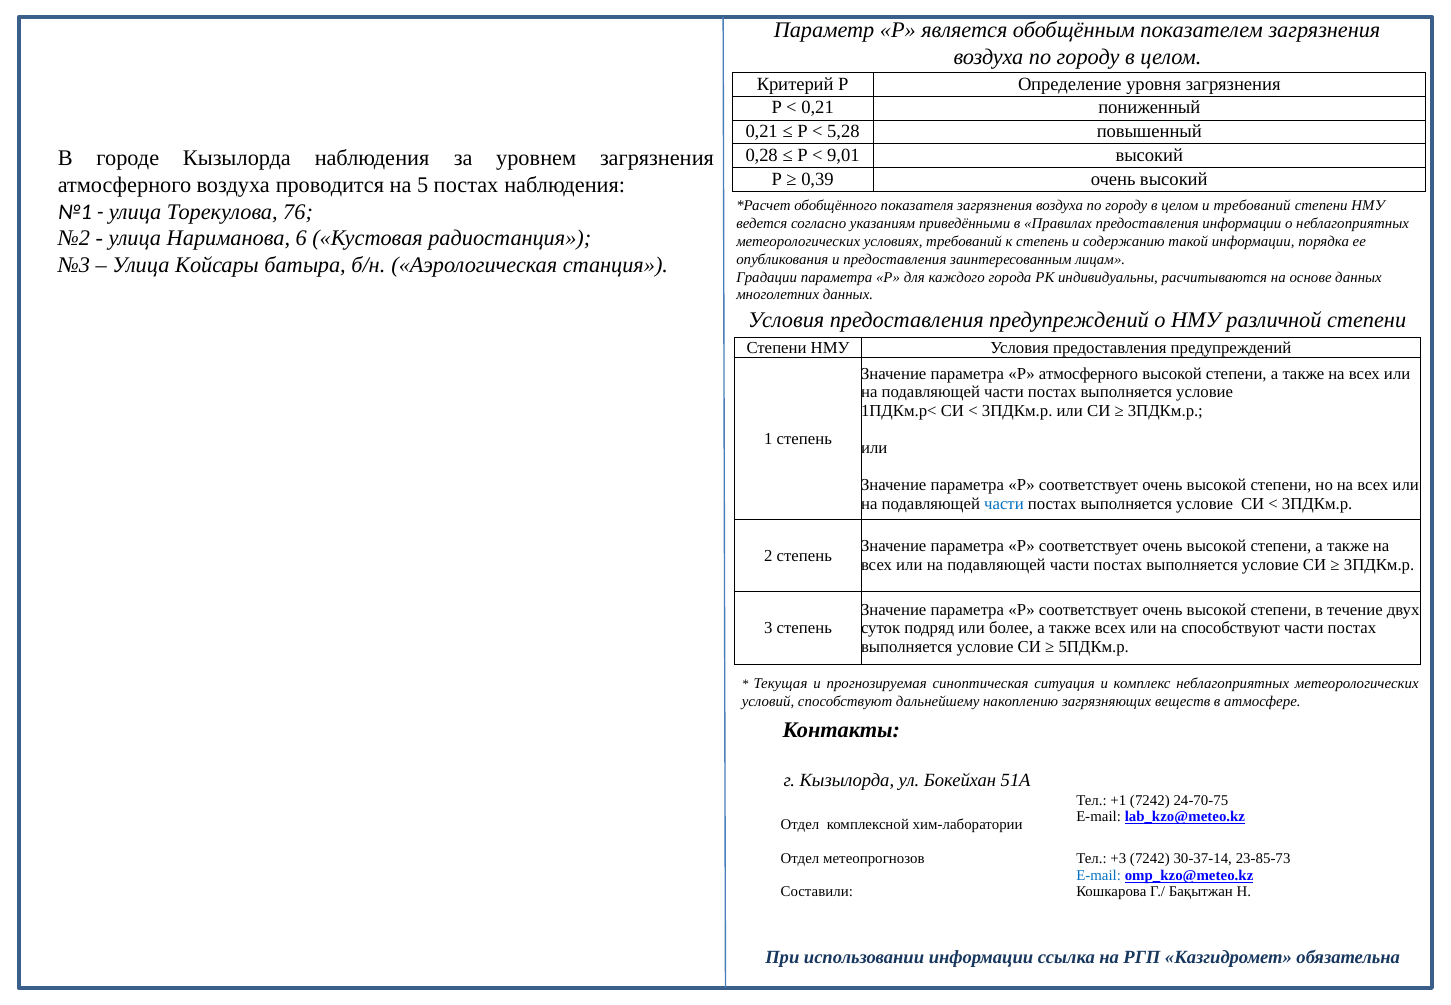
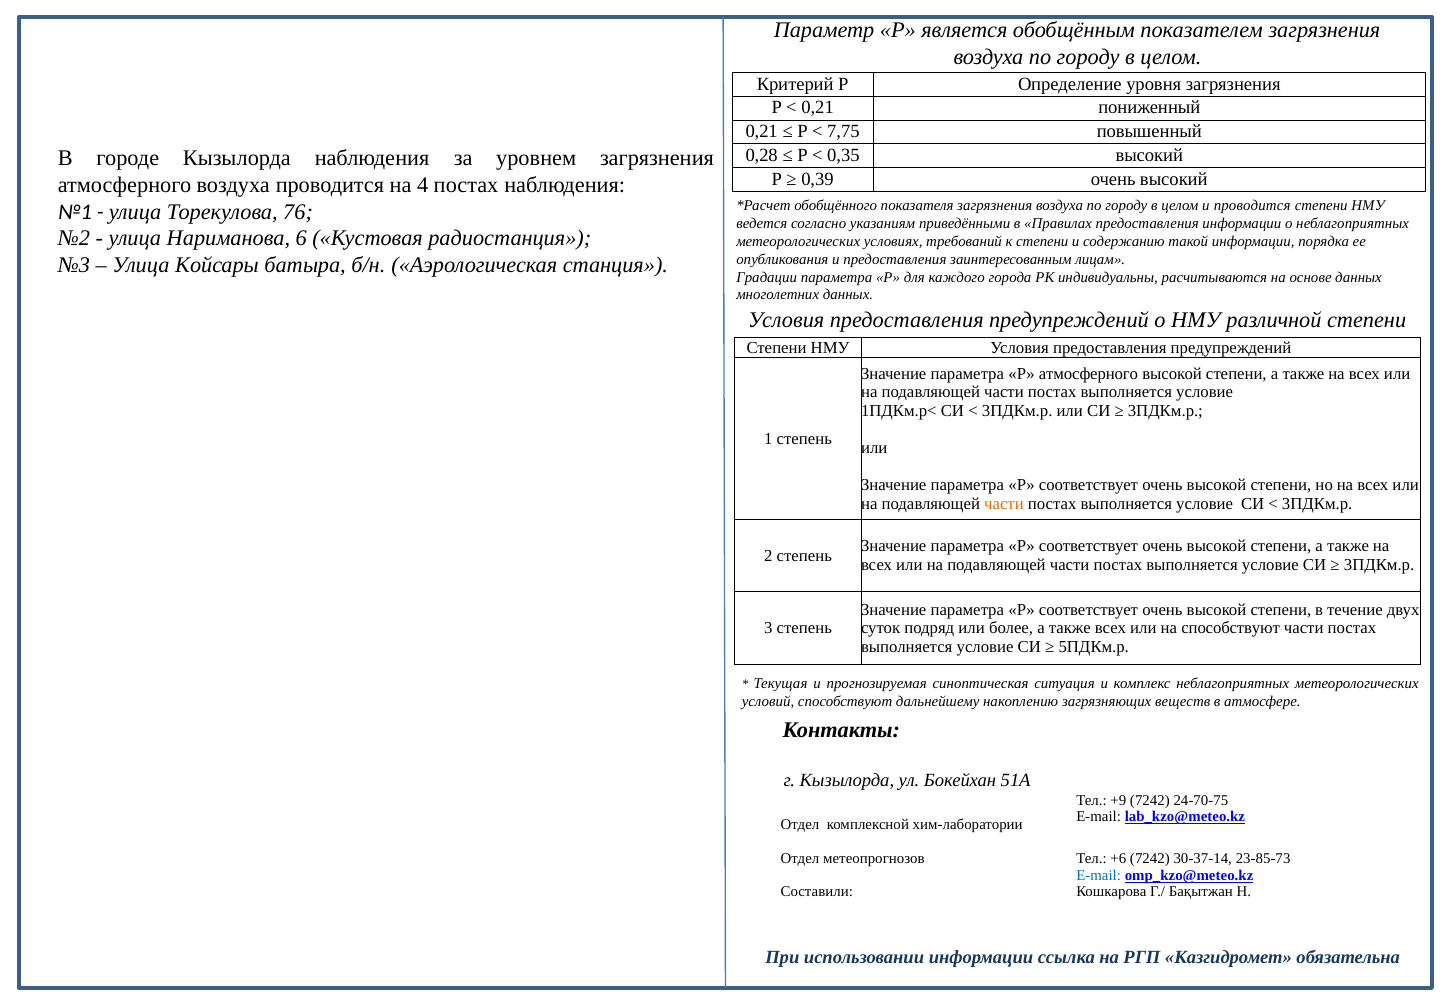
5,28: 5,28 -> 7,75
9,01: 9,01 -> 0,35
5: 5 -> 4
и требований: требований -> проводится
к степень: степень -> степени
части at (1004, 503) colour: blue -> orange
+1: +1 -> +9
+3: +3 -> +6
